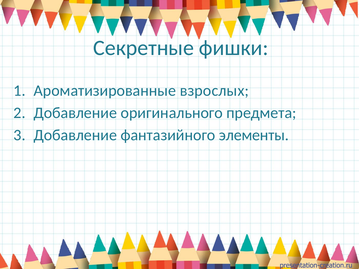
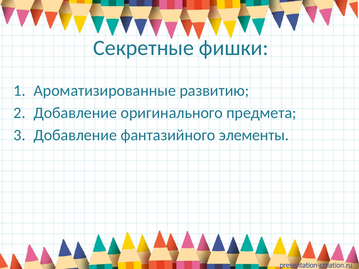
взрослых: взрослых -> развитию
